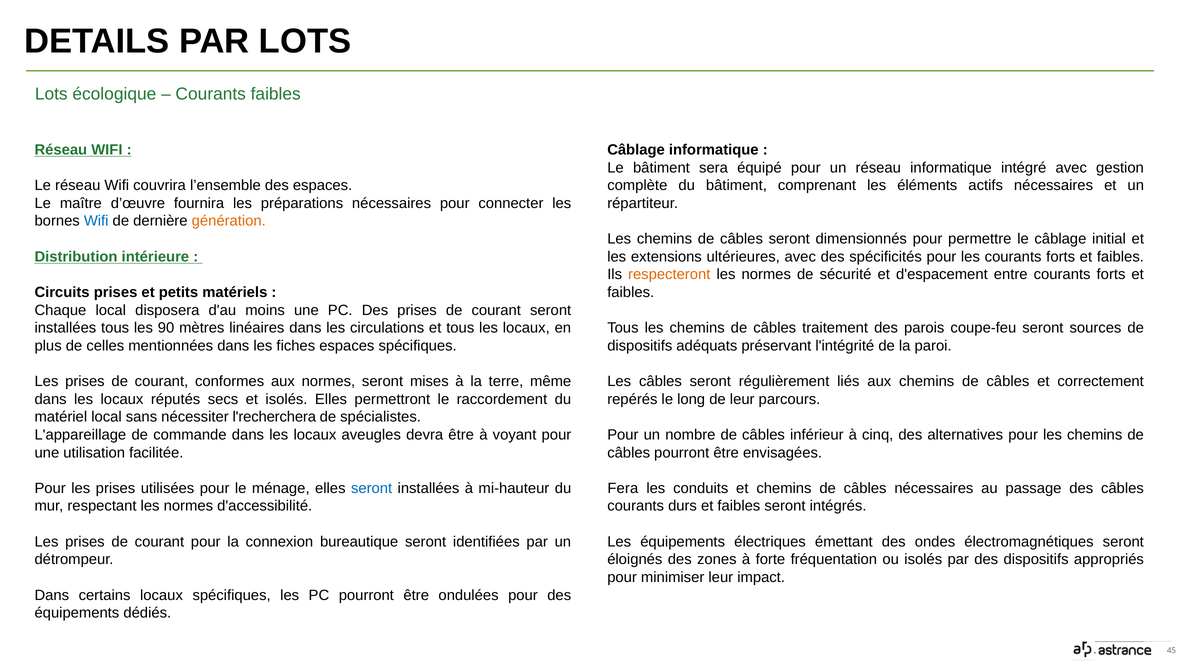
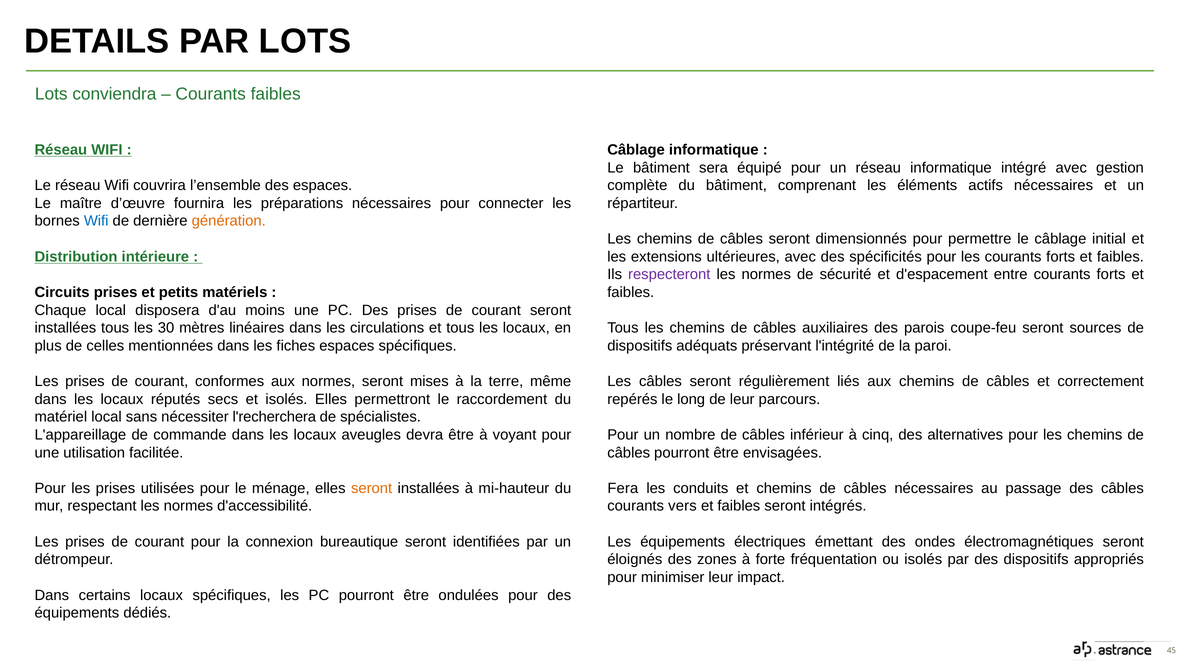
écologique: écologique -> conviendra
respecteront colour: orange -> purple
90: 90 -> 30
traitement: traitement -> auxiliaires
seront at (372, 488) colour: blue -> orange
durs: durs -> vers
